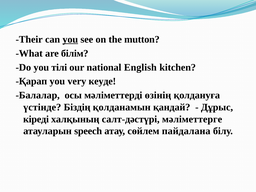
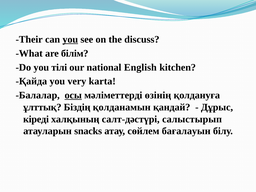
mutton: mutton -> discuss
Қарап: Қарап -> Қайда
кеуде: кеуде -> karta
осы underline: none -> present
үстінде: үстінде -> ұлттық
мәліметтерге: мәліметтерге -> салыстырып
speech: speech -> snacks
пайдалана: пайдалана -> бағалауын
